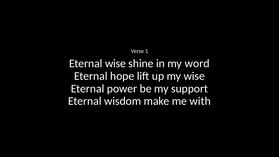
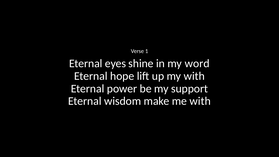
Eternal wise: wise -> eyes
my wise: wise -> with
